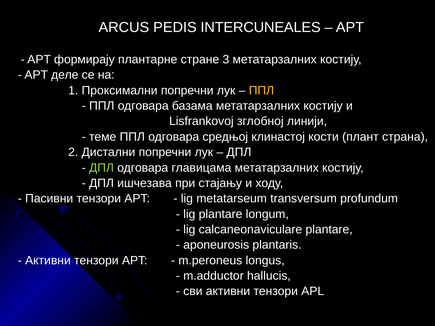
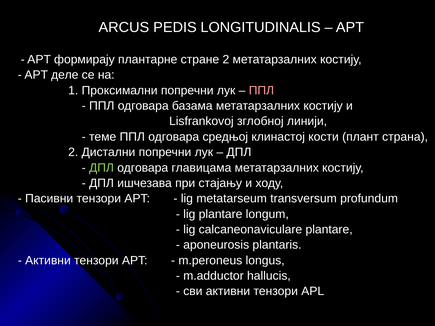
INTERCUNEALES: INTERCUNEALES -> LONGITUDINALIS
стране 3: 3 -> 2
ППЛ at (261, 90) colour: yellow -> pink
